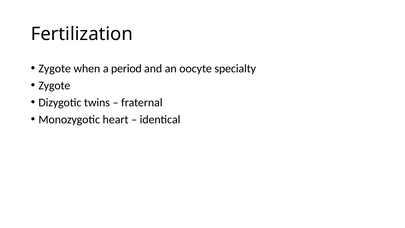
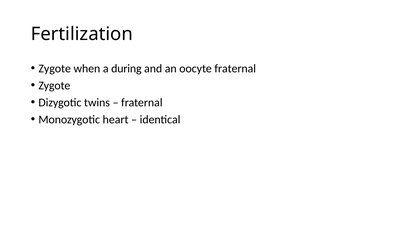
period: period -> during
oocyte specialty: specialty -> fraternal
